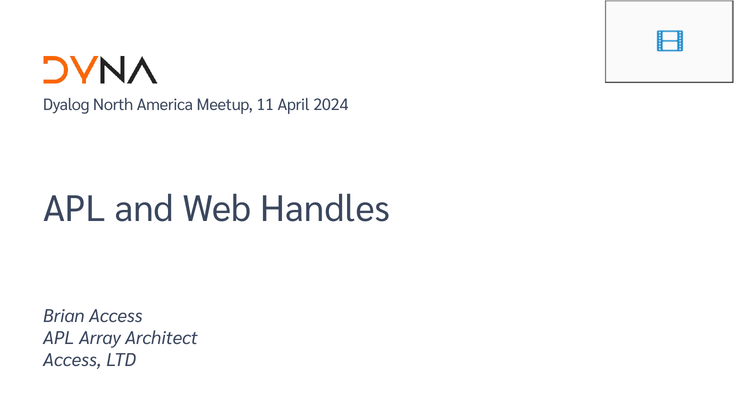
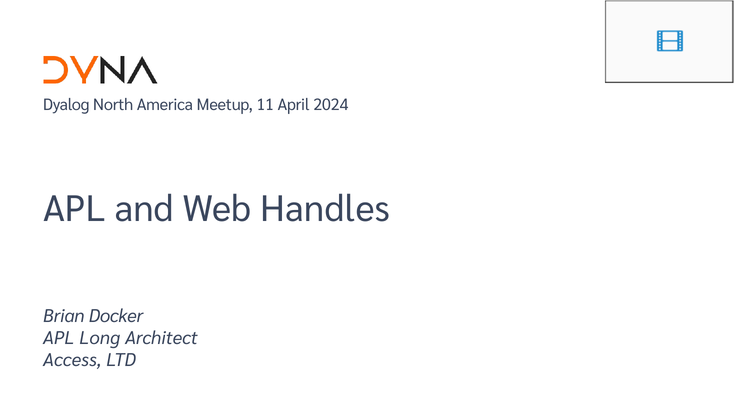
Brian Access: Access -> Docker
Array: Array -> Long
